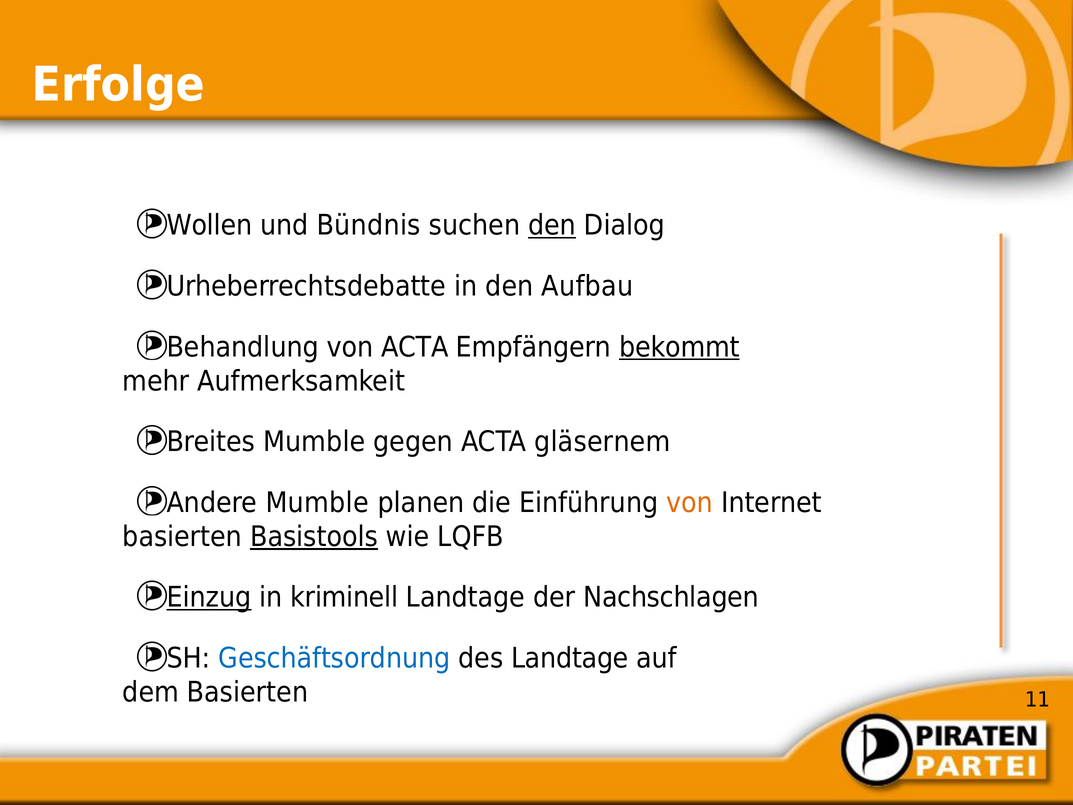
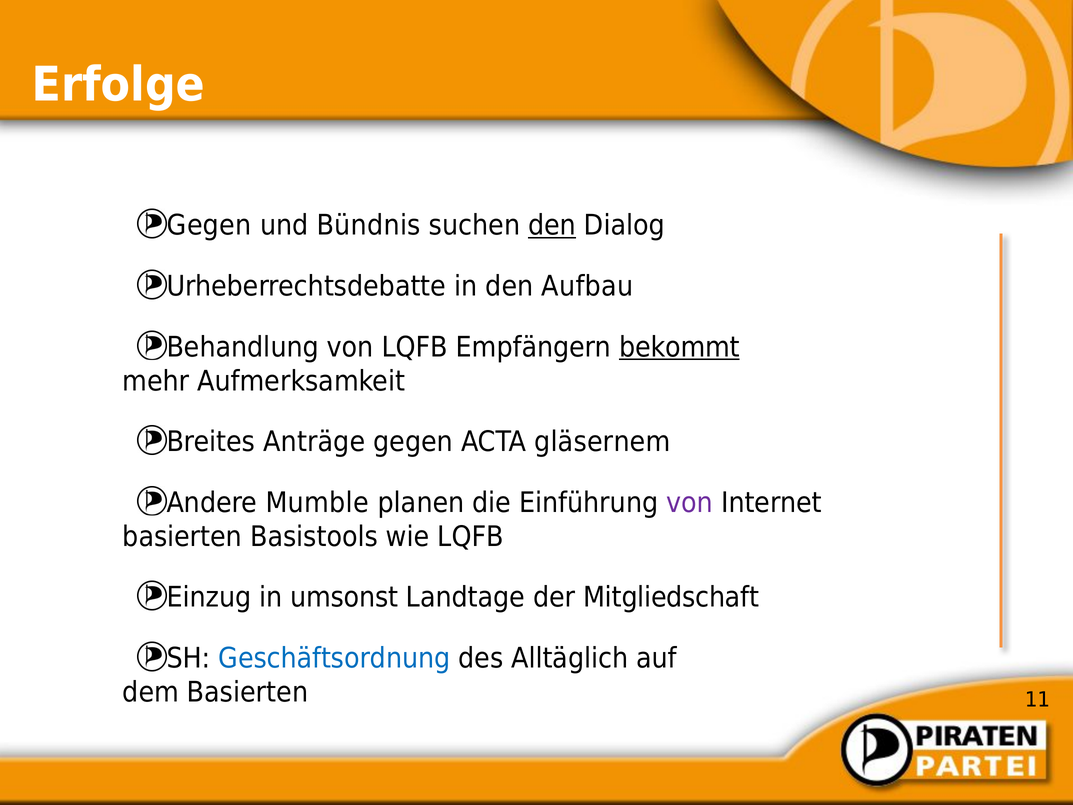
Wollen at (209, 226): Wollen -> Gegen
von ACTA: ACTA -> LQFB
Breites Mumble: Mumble -> Anträge
von at (690, 503) colour: orange -> purple
Basistools underline: present -> none
Einzug underline: present -> none
kriminell: kriminell -> umsonst
Nachschlagen: Nachschlagen -> Mitgliedschaft
des Landtage: Landtage -> Alltäglich
